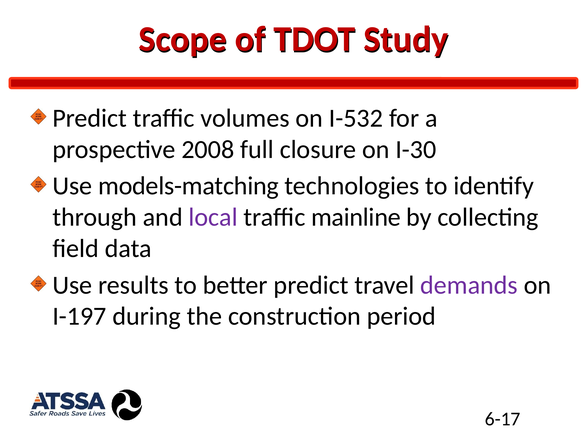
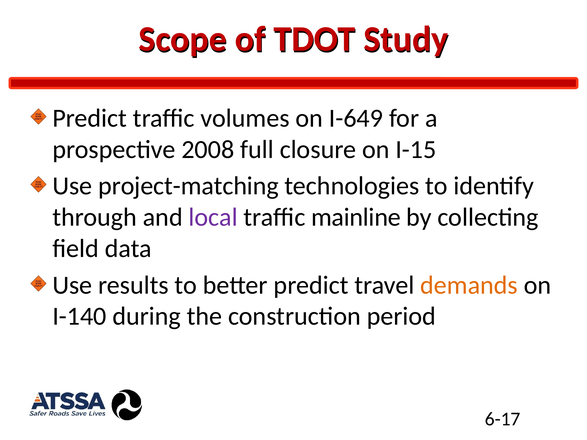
I-532: I-532 -> I-649
I-30: I-30 -> I-15
models-matching: models-matching -> project-matching
demands colour: purple -> orange
I-197: I-197 -> I-140
